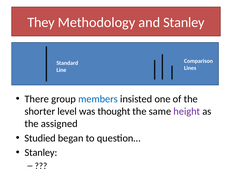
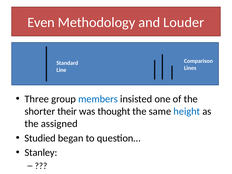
They: They -> Even
and Stanley: Stanley -> Louder
There: There -> Three
level: level -> their
height colour: purple -> blue
